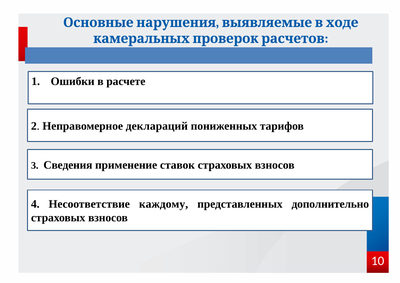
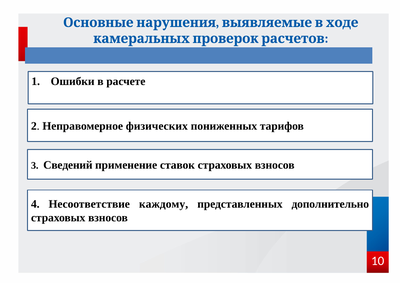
деклараций: деклараций -> физических
Сведения: Сведения -> Сведений
